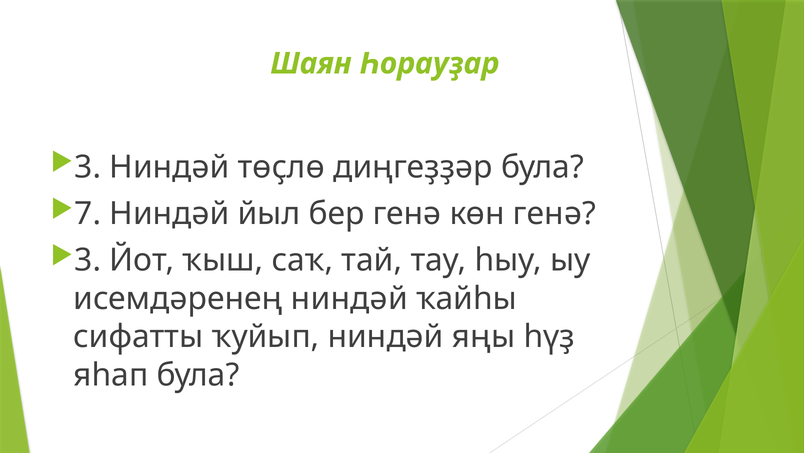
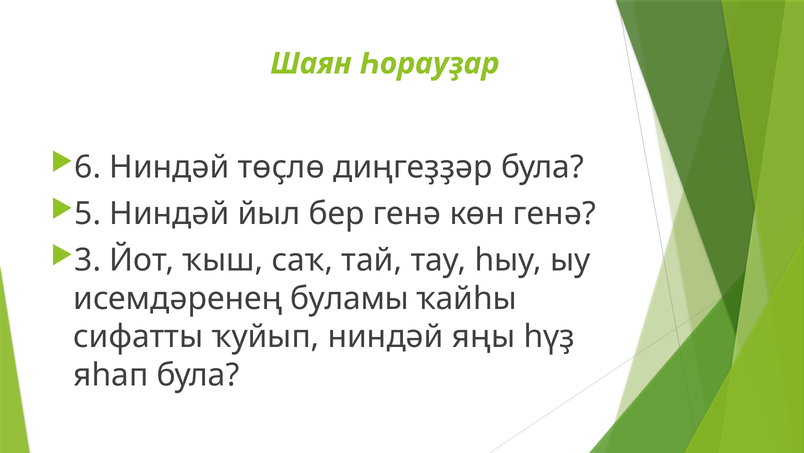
3 at (88, 167): 3 -> 6
7: 7 -> 5
исемдәренең ниндәй: ниндәй -> буламы
